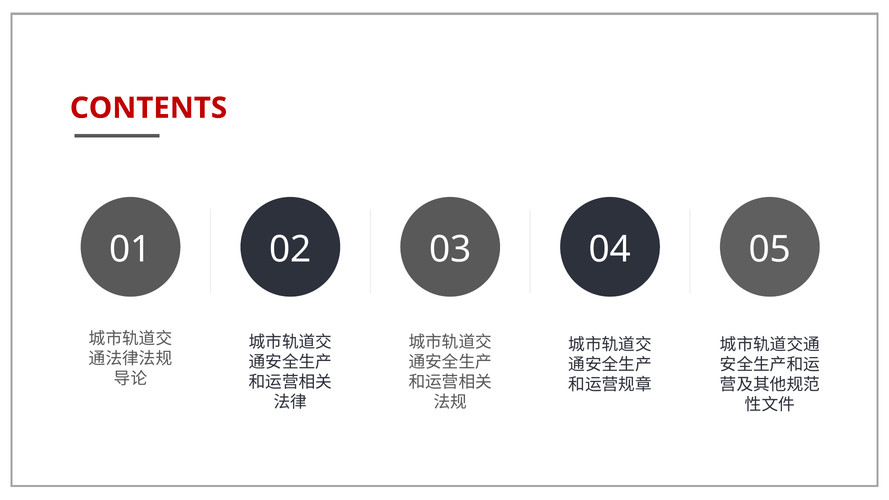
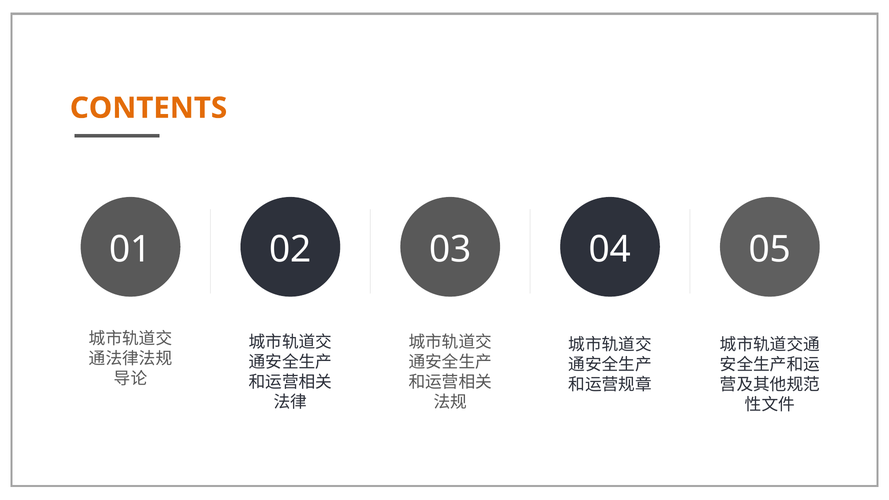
CONTENTS colour: red -> orange
